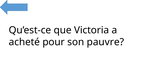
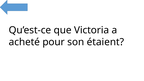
pauvre: pauvre -> étaient
